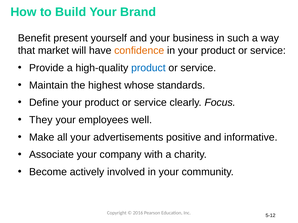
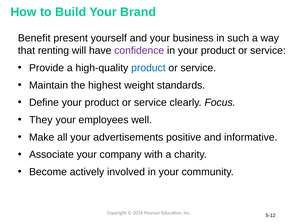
market: market -> renting
confidence colour: orange -> purple
whose: whose -> weight
